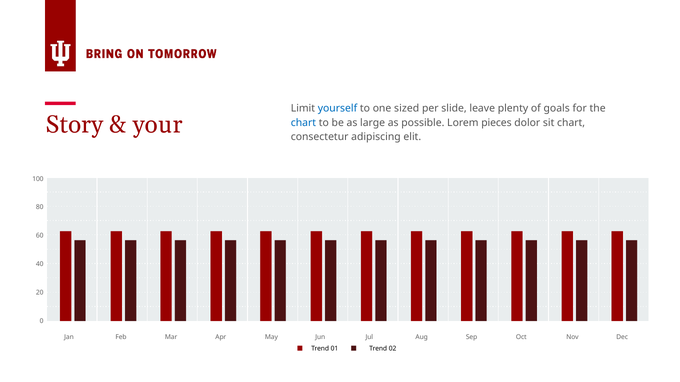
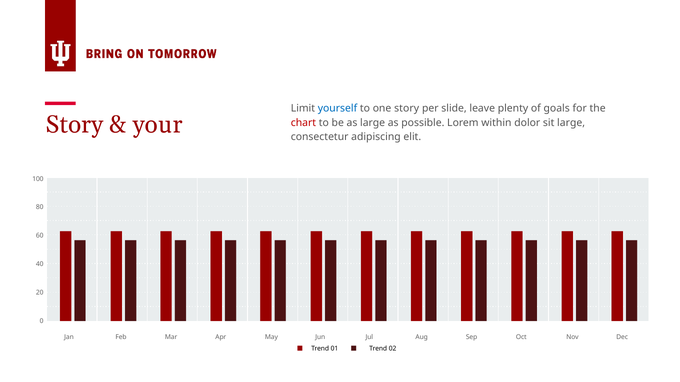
one sized: sized -> story
chart at (303, 123) colour: blue -> red
pieces: pieces -> within
sit chart: chart -> large
